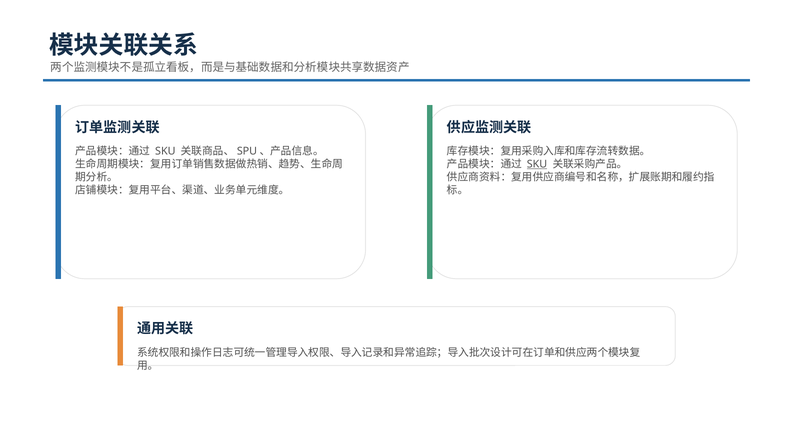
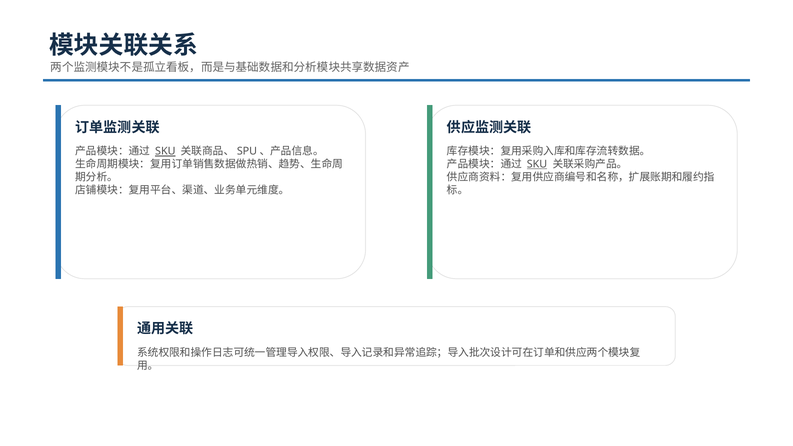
SKU at (165, 151) underline: none -> present
